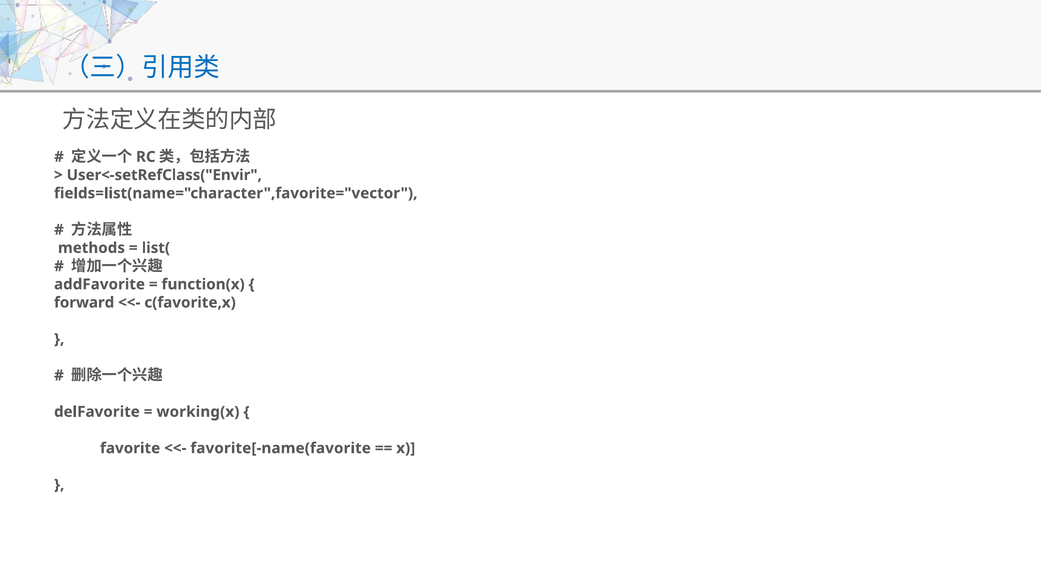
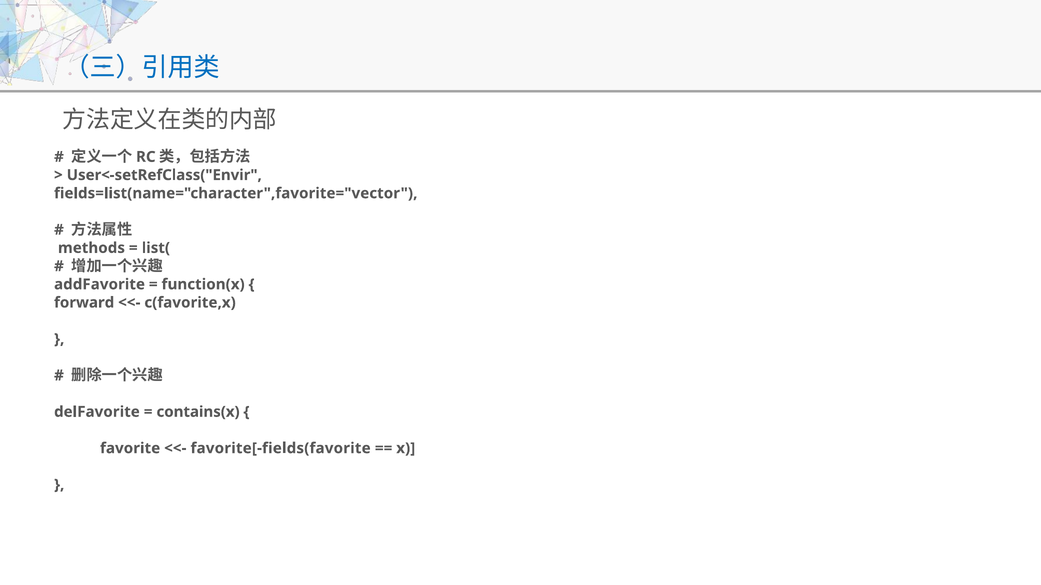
working(x: working(x -> contains(x
favorite[-name(favorite: favorite[-name(favorite -> favorite[-fields(favorite
